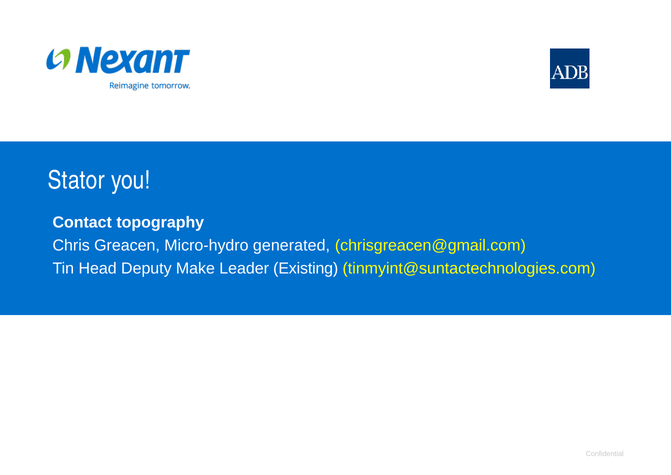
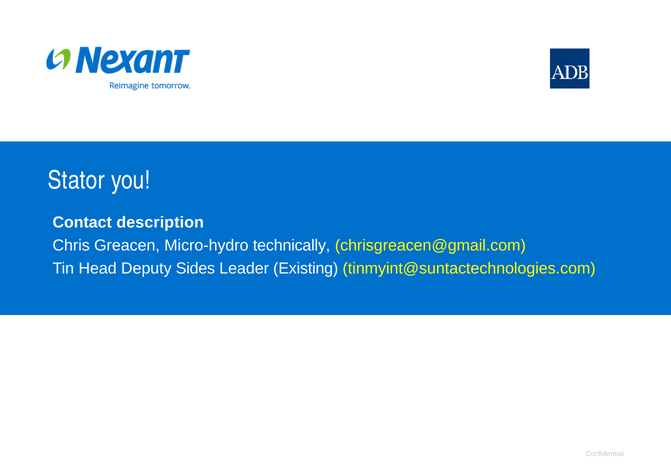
topography: topography -> description
generated: generated -> technically
Make: Make -> Sides
